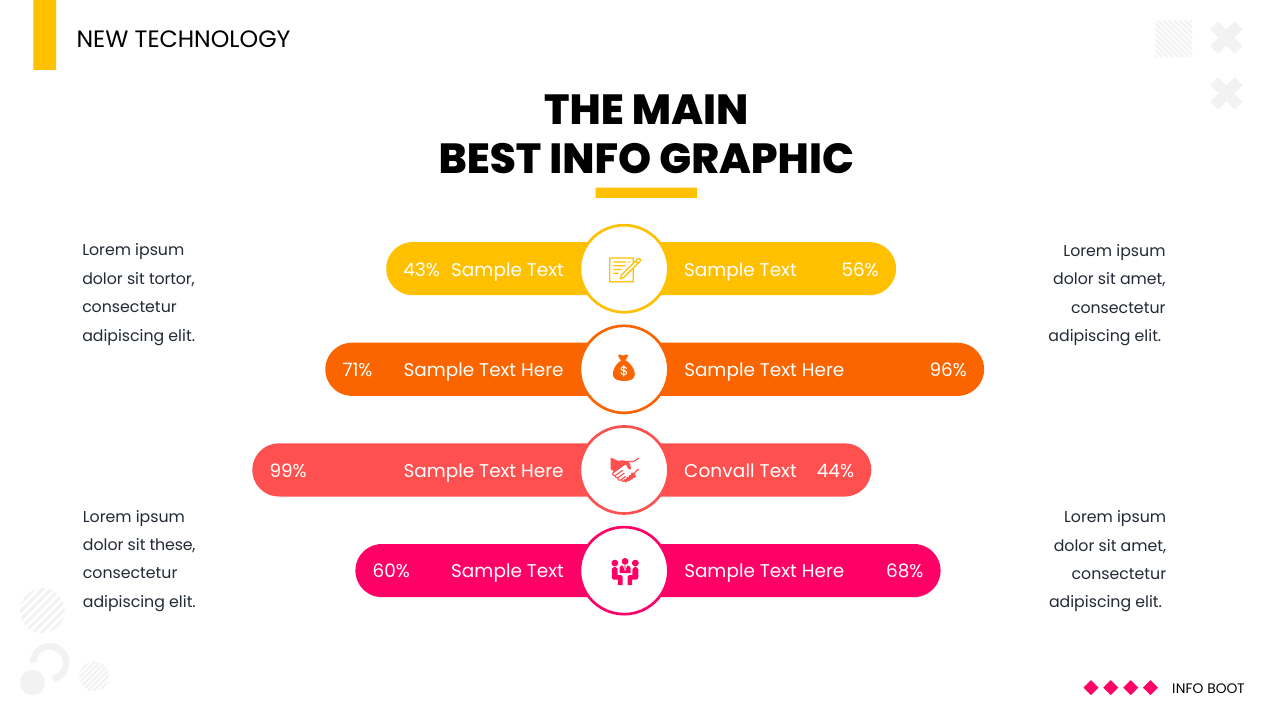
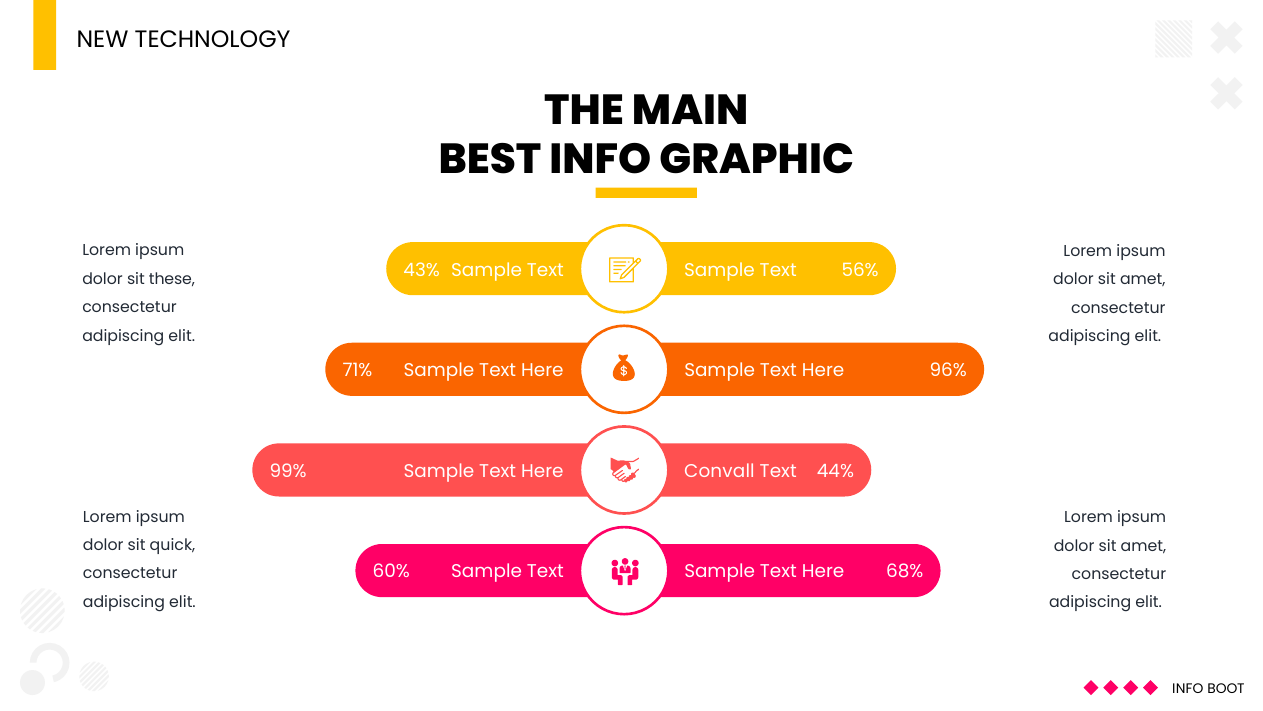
tortor: tortor -> these
these: these -> quick
